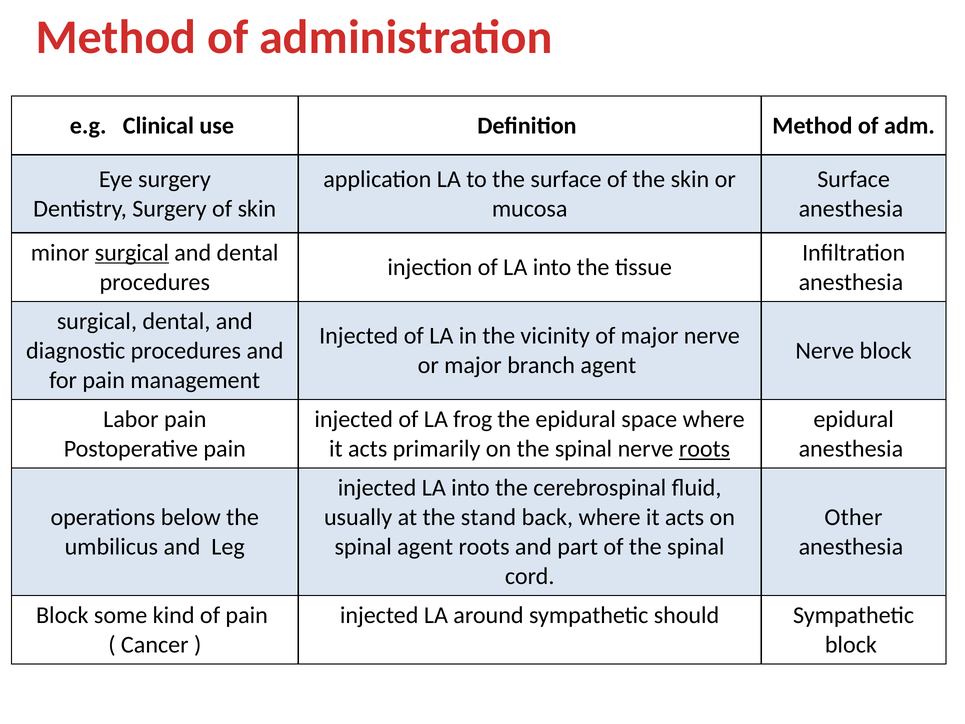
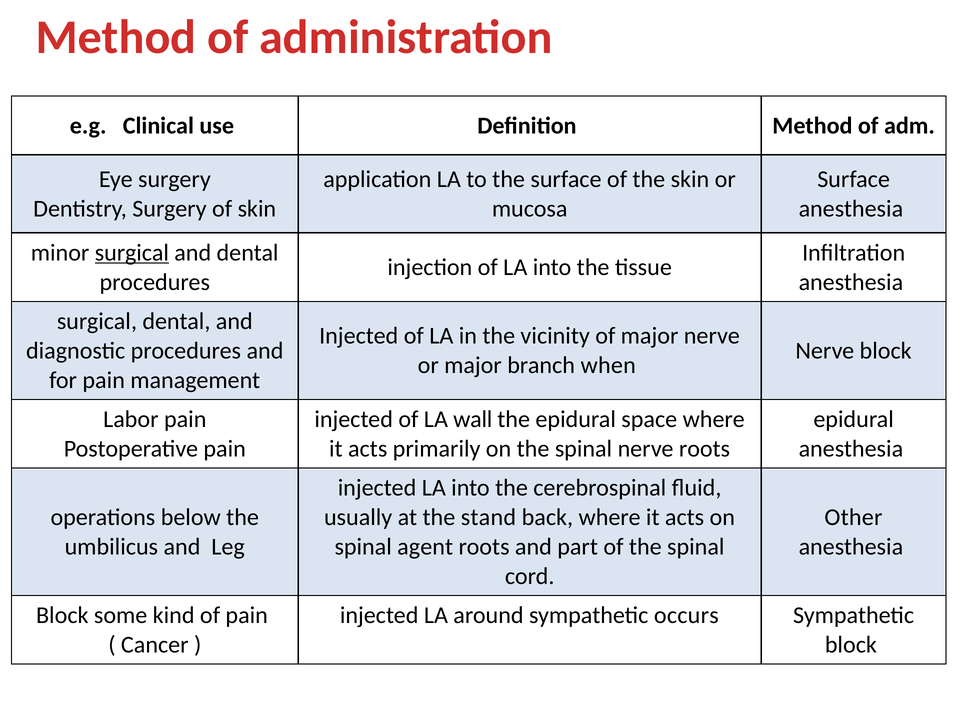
branch agent: agent -> when
frog: frog -> wall
roots at (704, 449) underline: present -> none
should: should -> occurs
